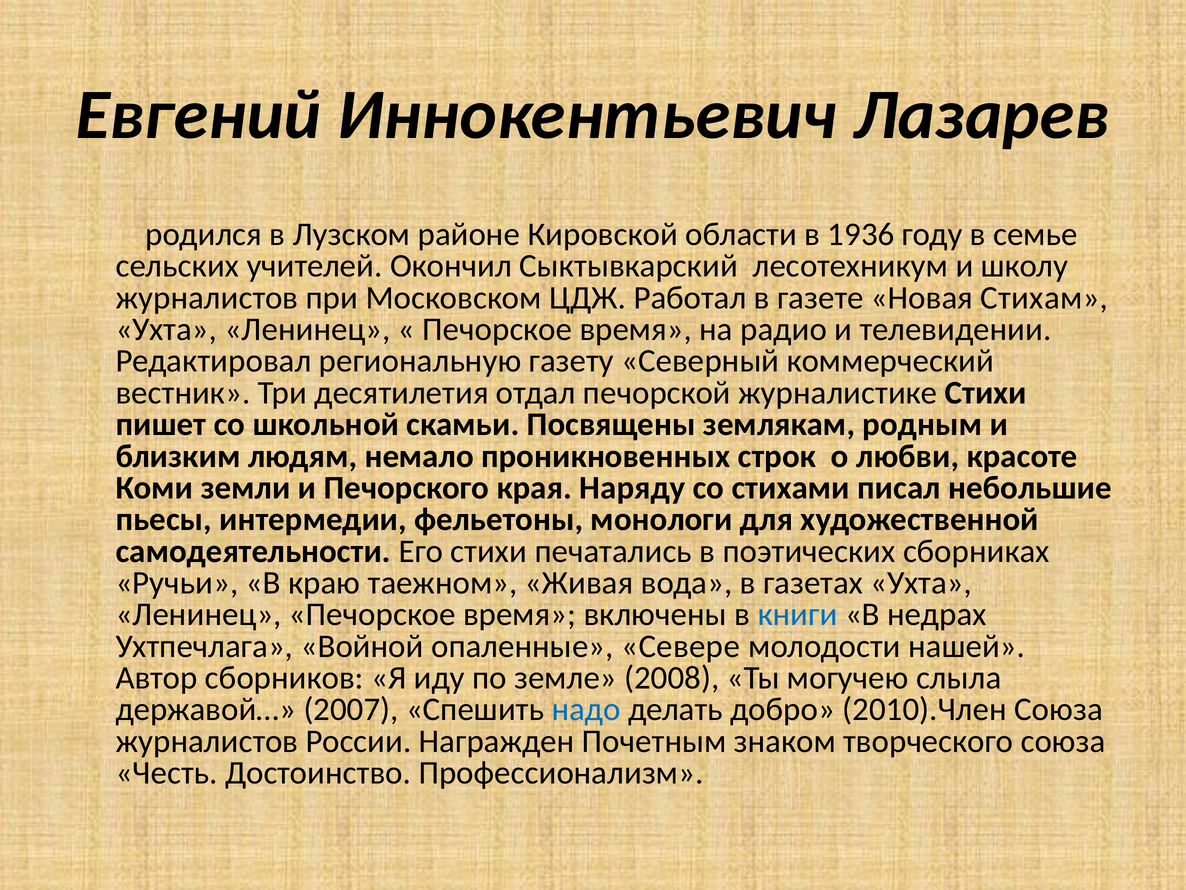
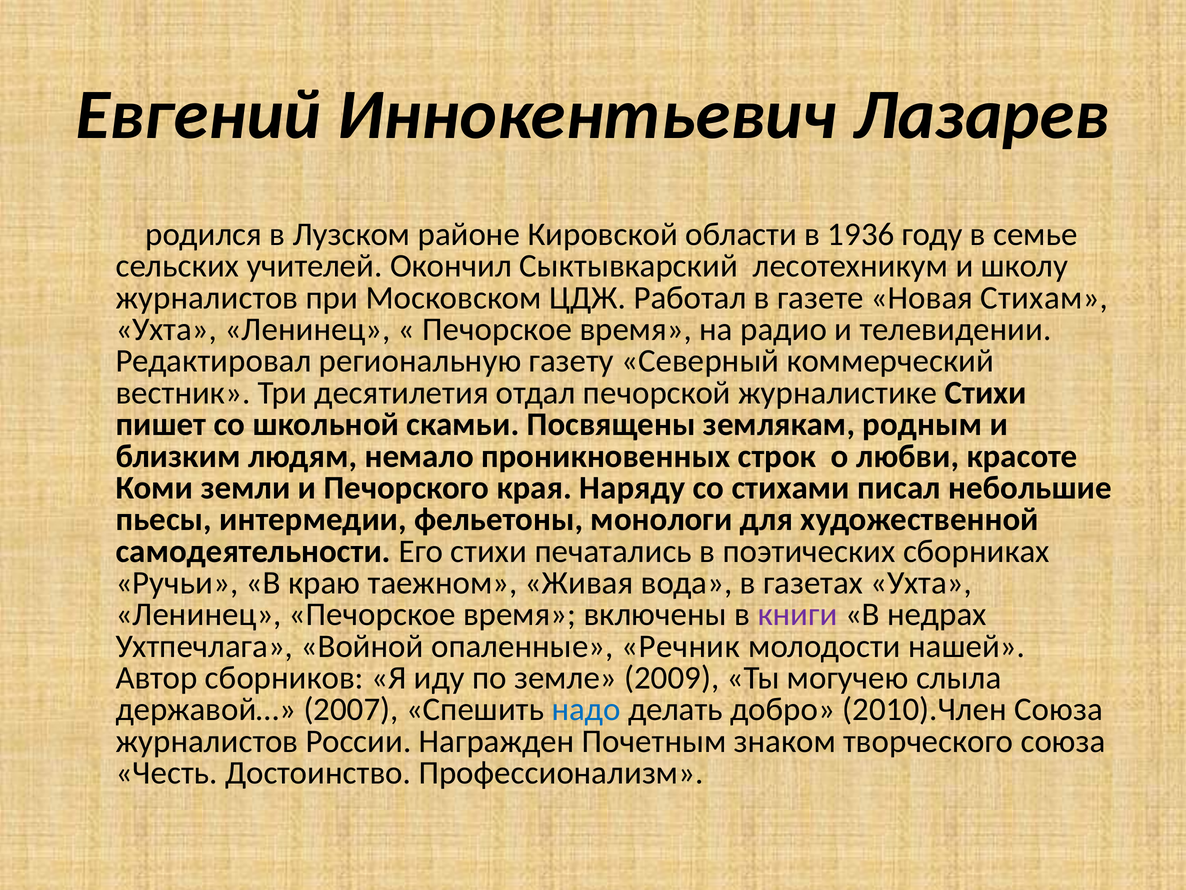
книги colour: blue -> purple
Севере: Севере -> Речник
2008: 2008 -> 2009
